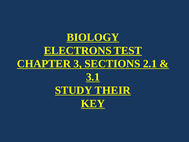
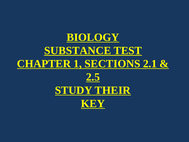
ELECTRONS: ELECTRONS -> SUBSTANCE
3: 3 -> 1
3.1: 3.1 -> 2.5
